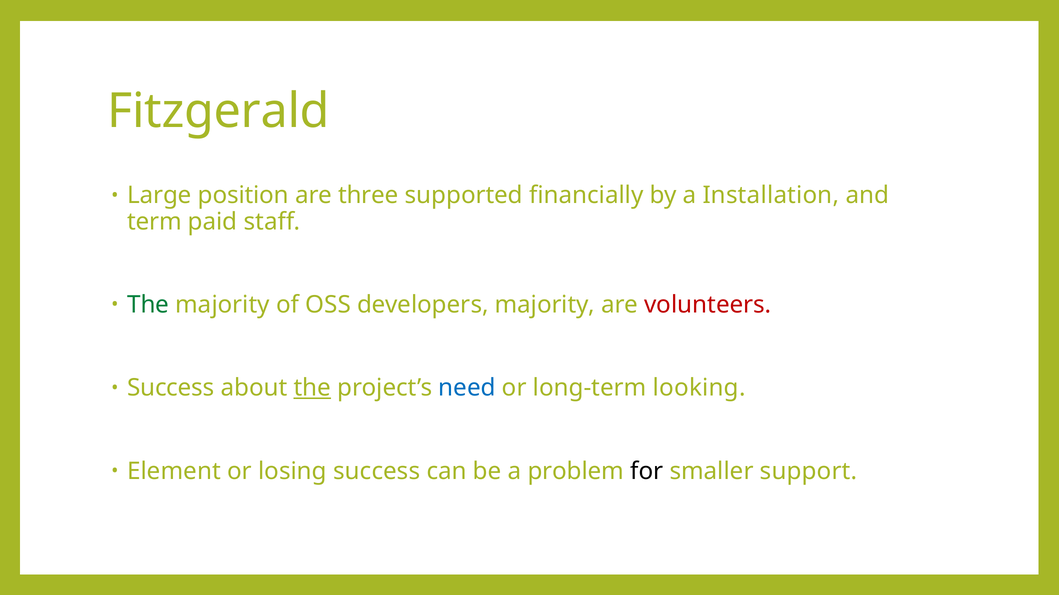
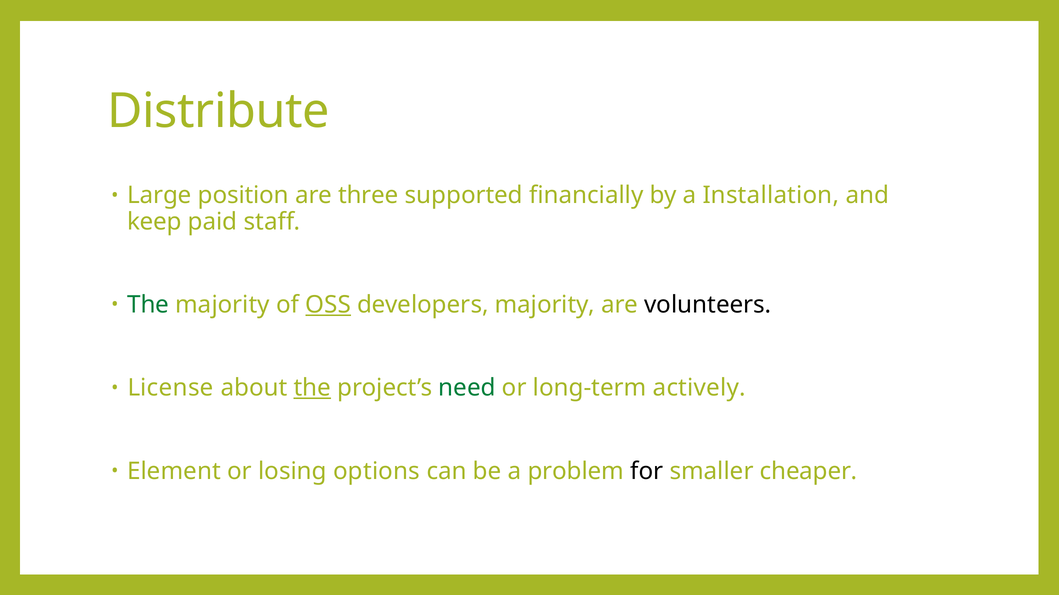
Fitzgerald: Fitzgerald -> Distribute
term: term -> keep
OSS underline: none -> present
volunteers colour: red -> black
Success at (171, 388): Success -> License
need colour: blue -> green
looking: looking -> actively
losing success: success -> options
support: support -> cheaper
